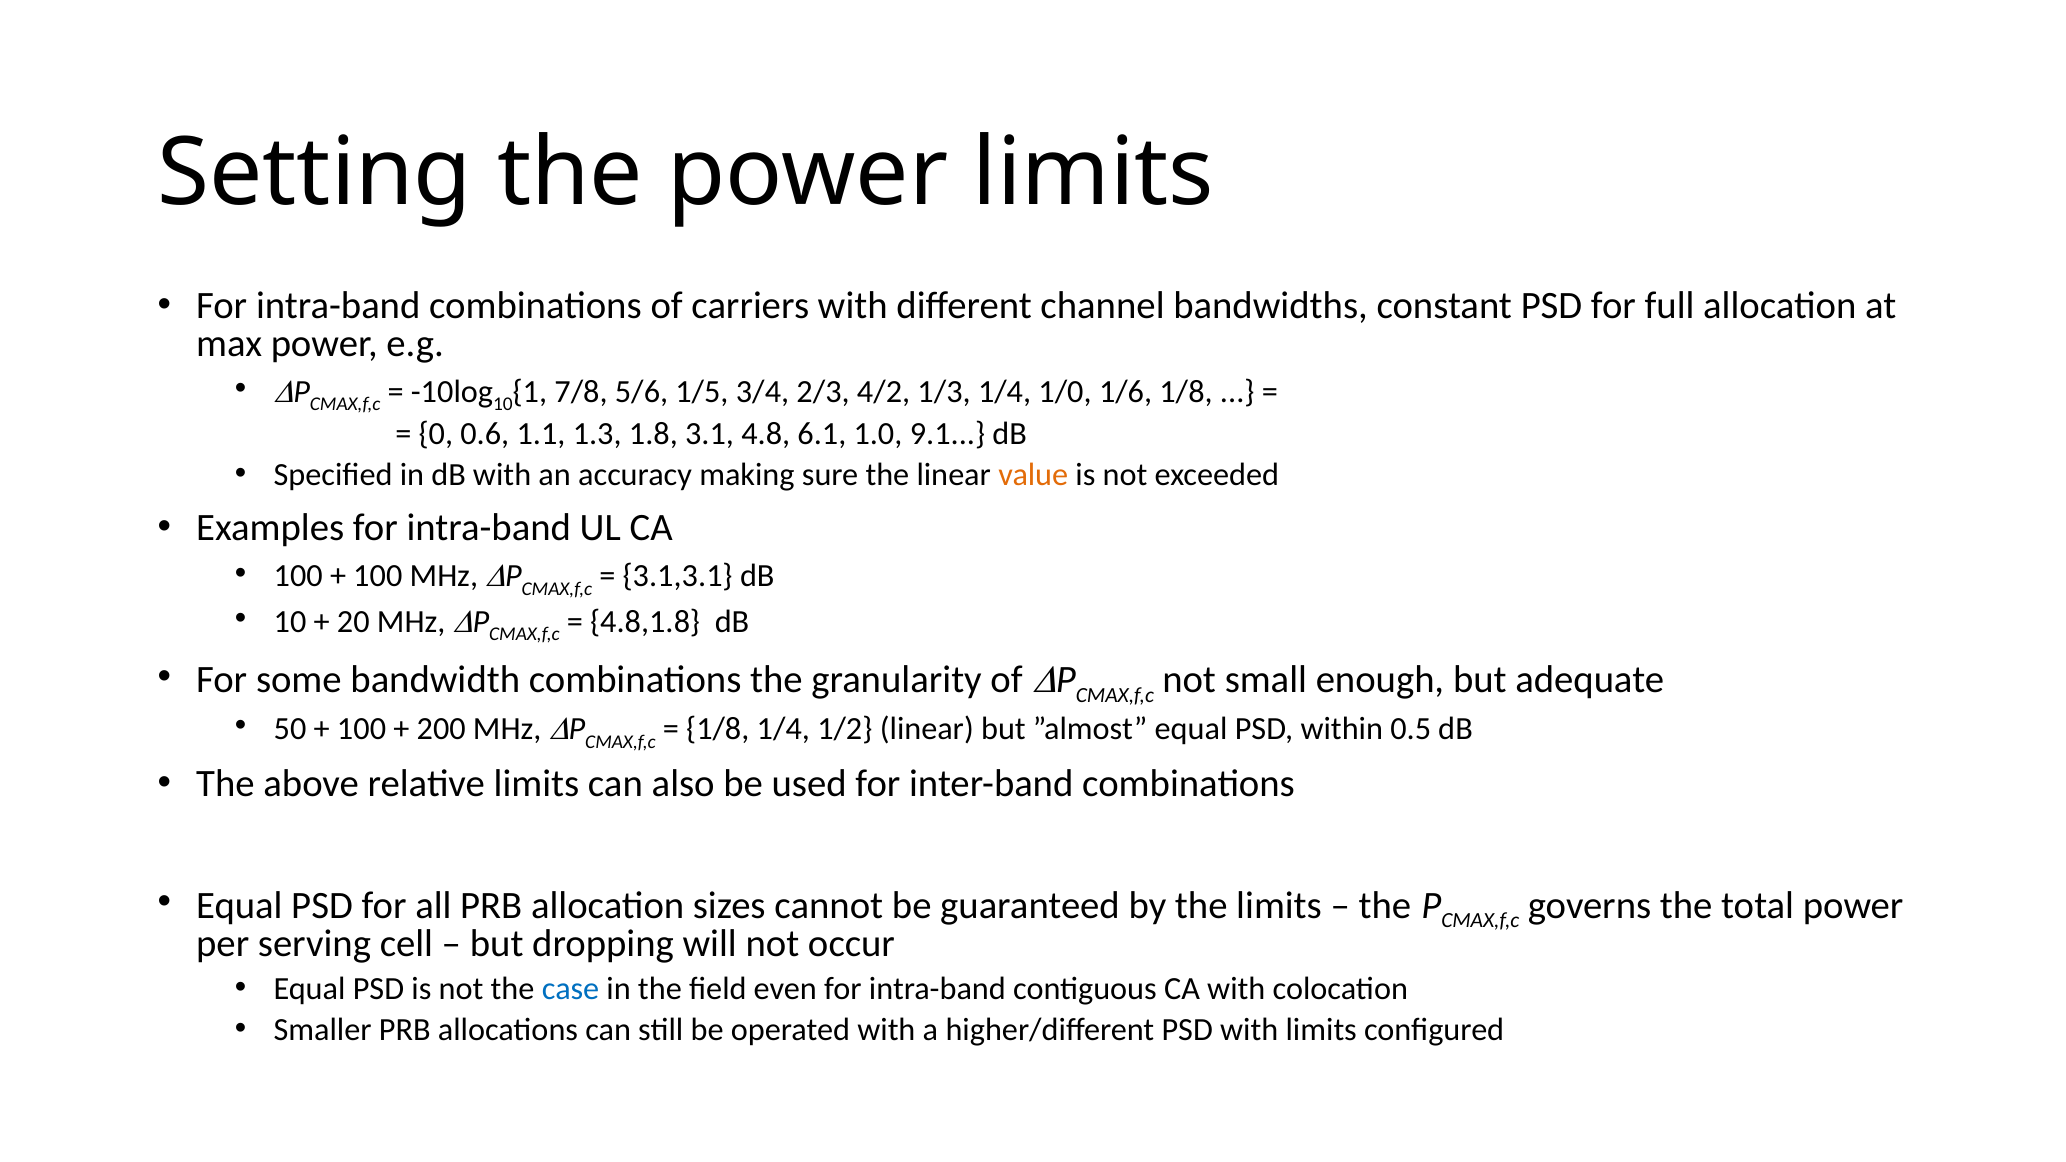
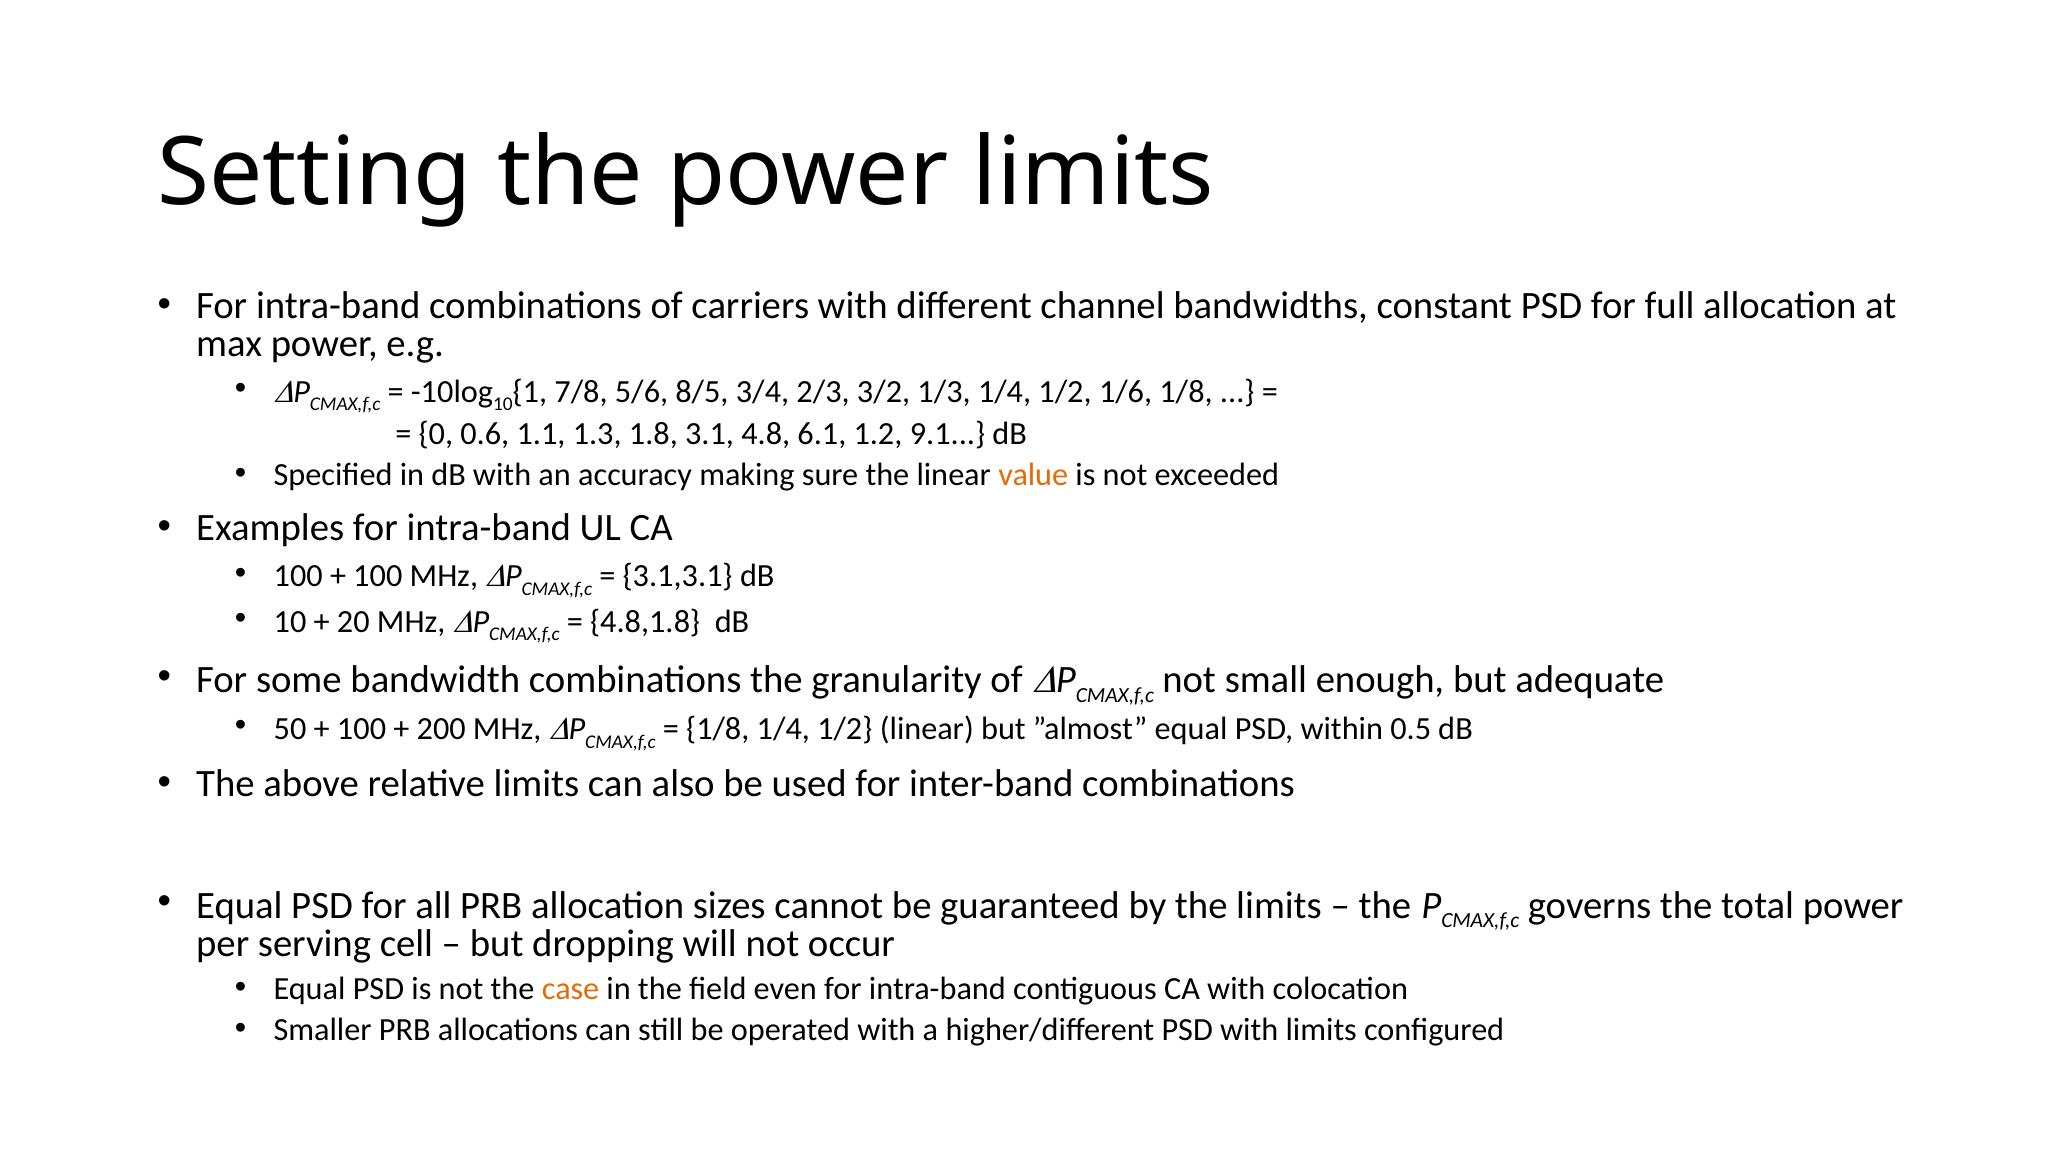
1/5: 1/5 -> 8/5
4/2: 4/2 -> 3/2
1/3 1/4 1/0: 1/0 -> 1/2
1.0: 1.0 -> 1.2
case colour: blue -> orange
